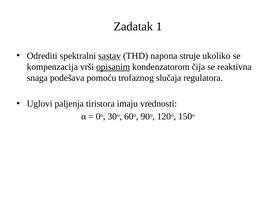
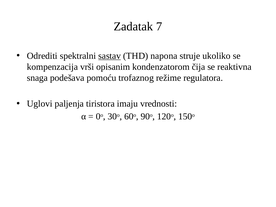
1: 1 -> 7
opisanim underline: present -> none
slučaja: slučaja -> režime
